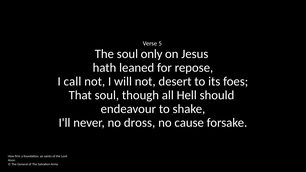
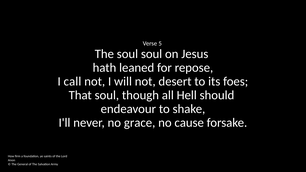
soul only: only -> soul
dross: dross -> grace
